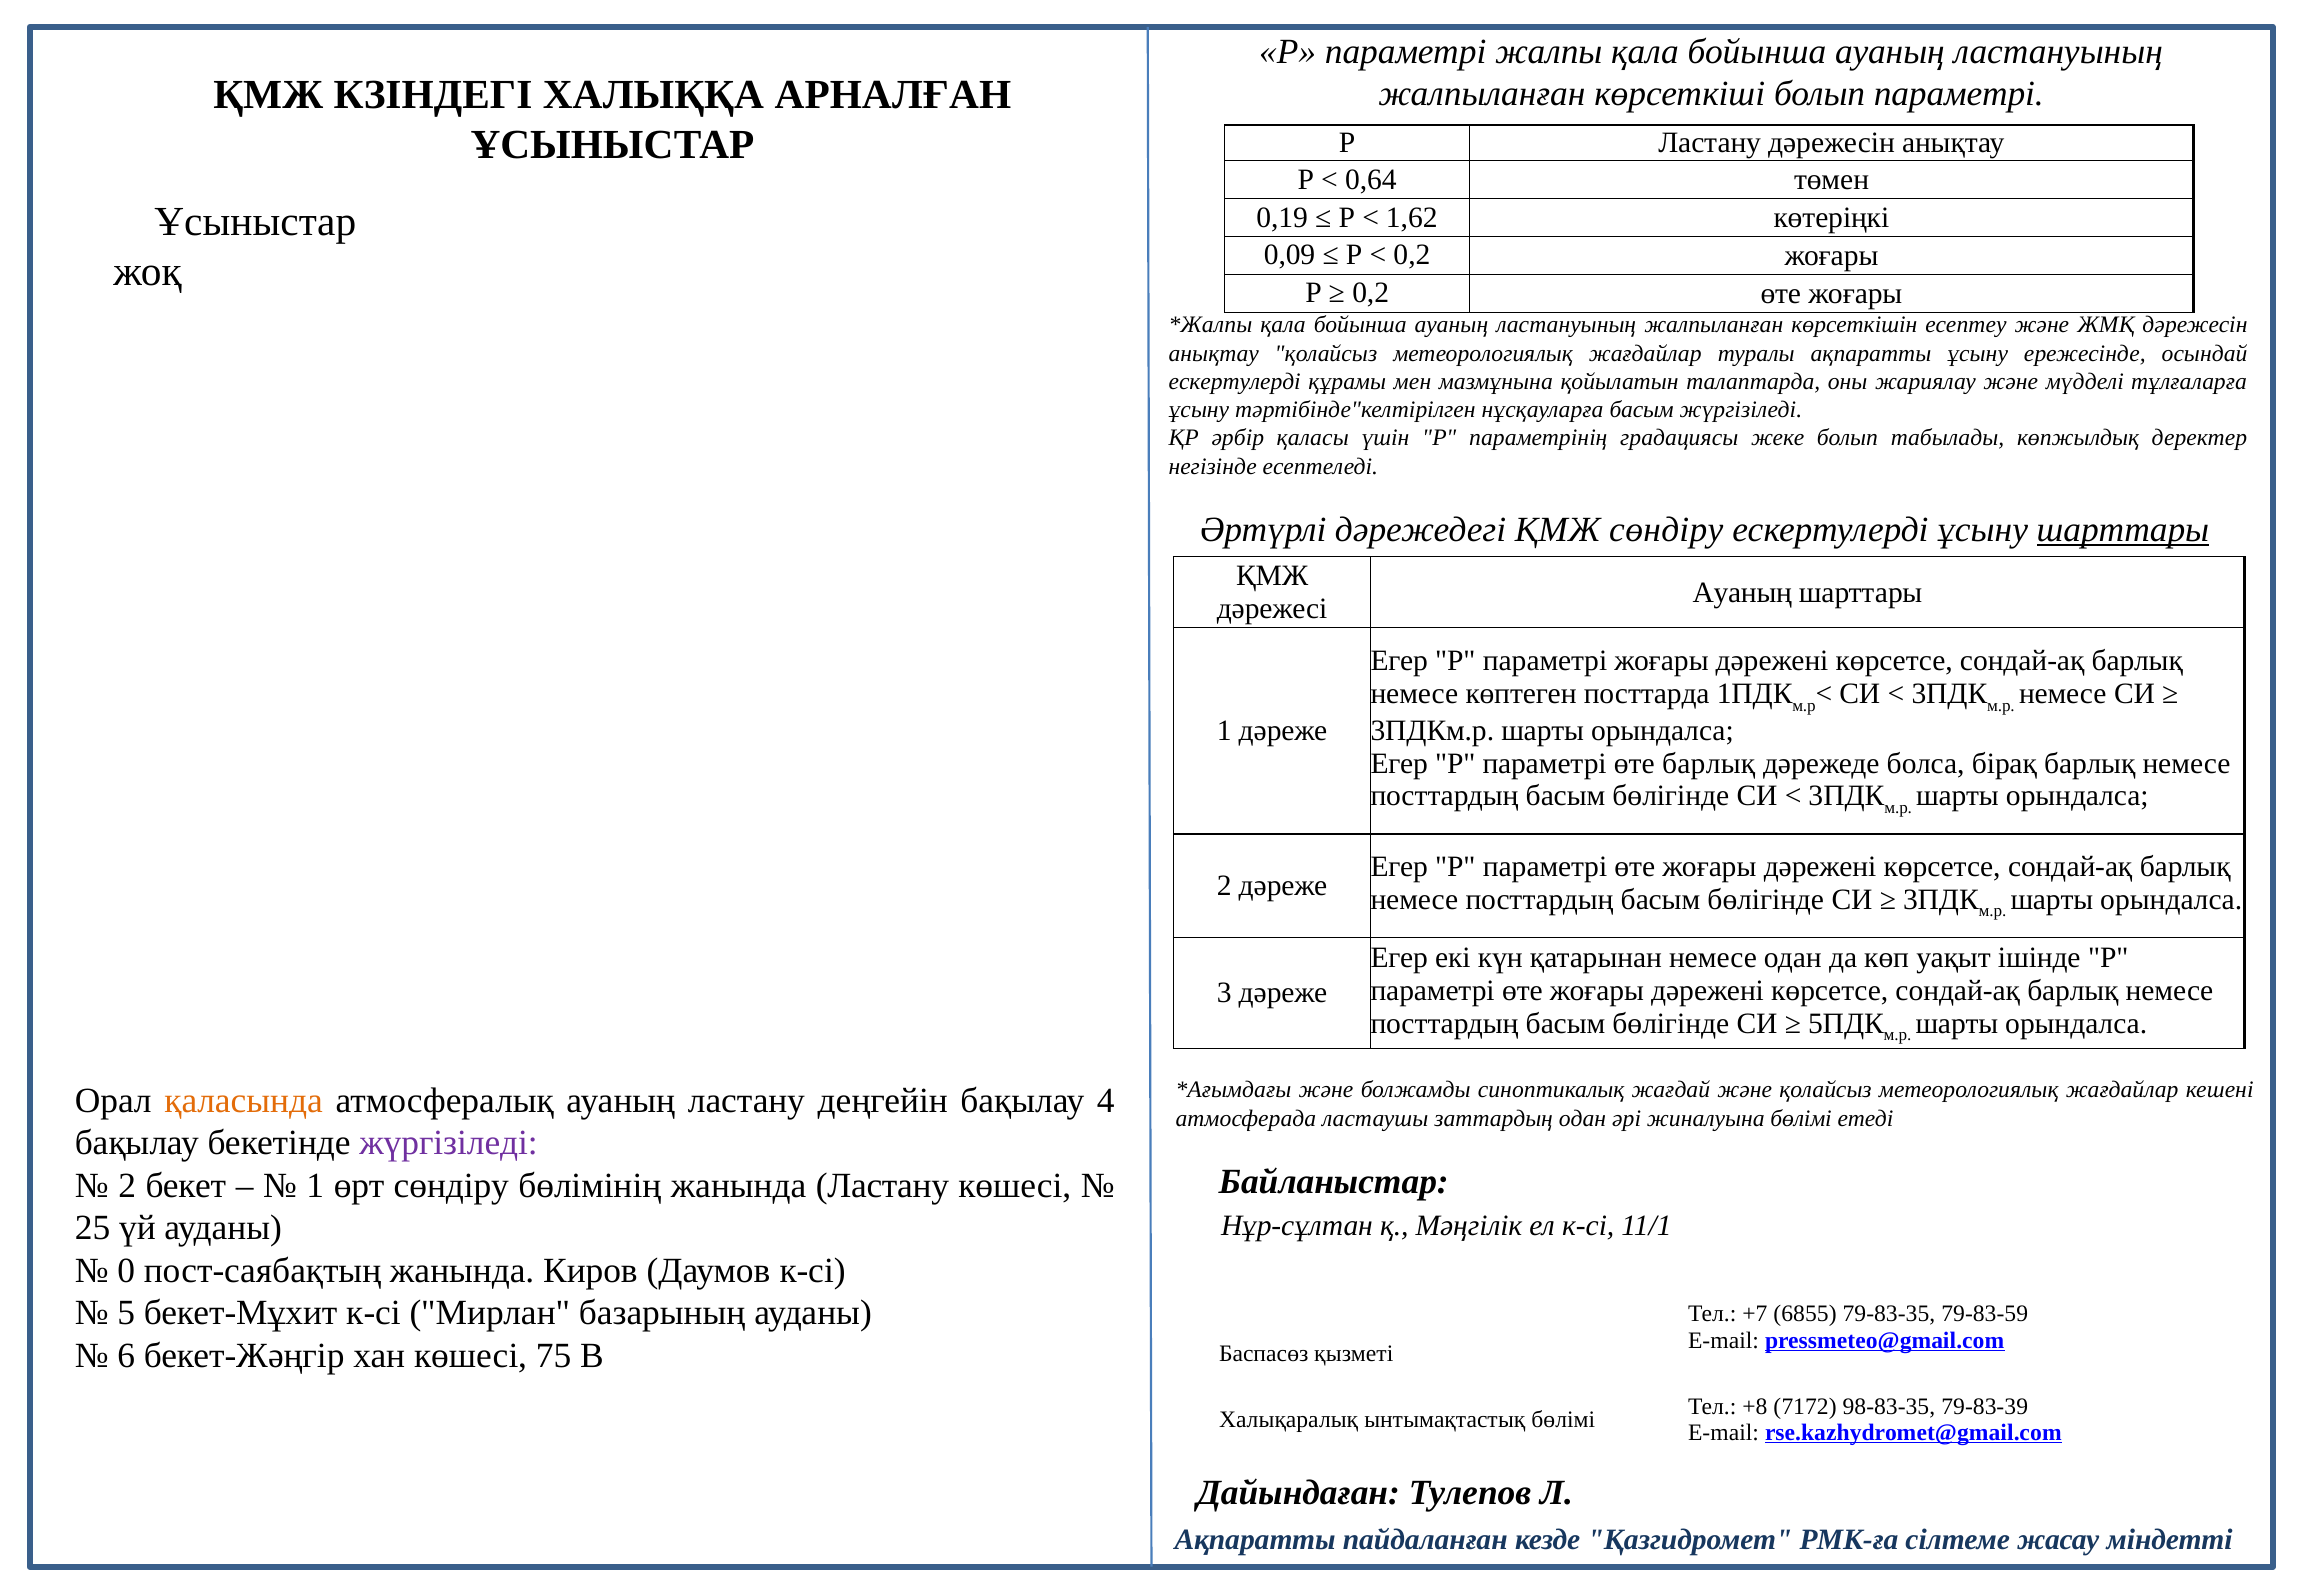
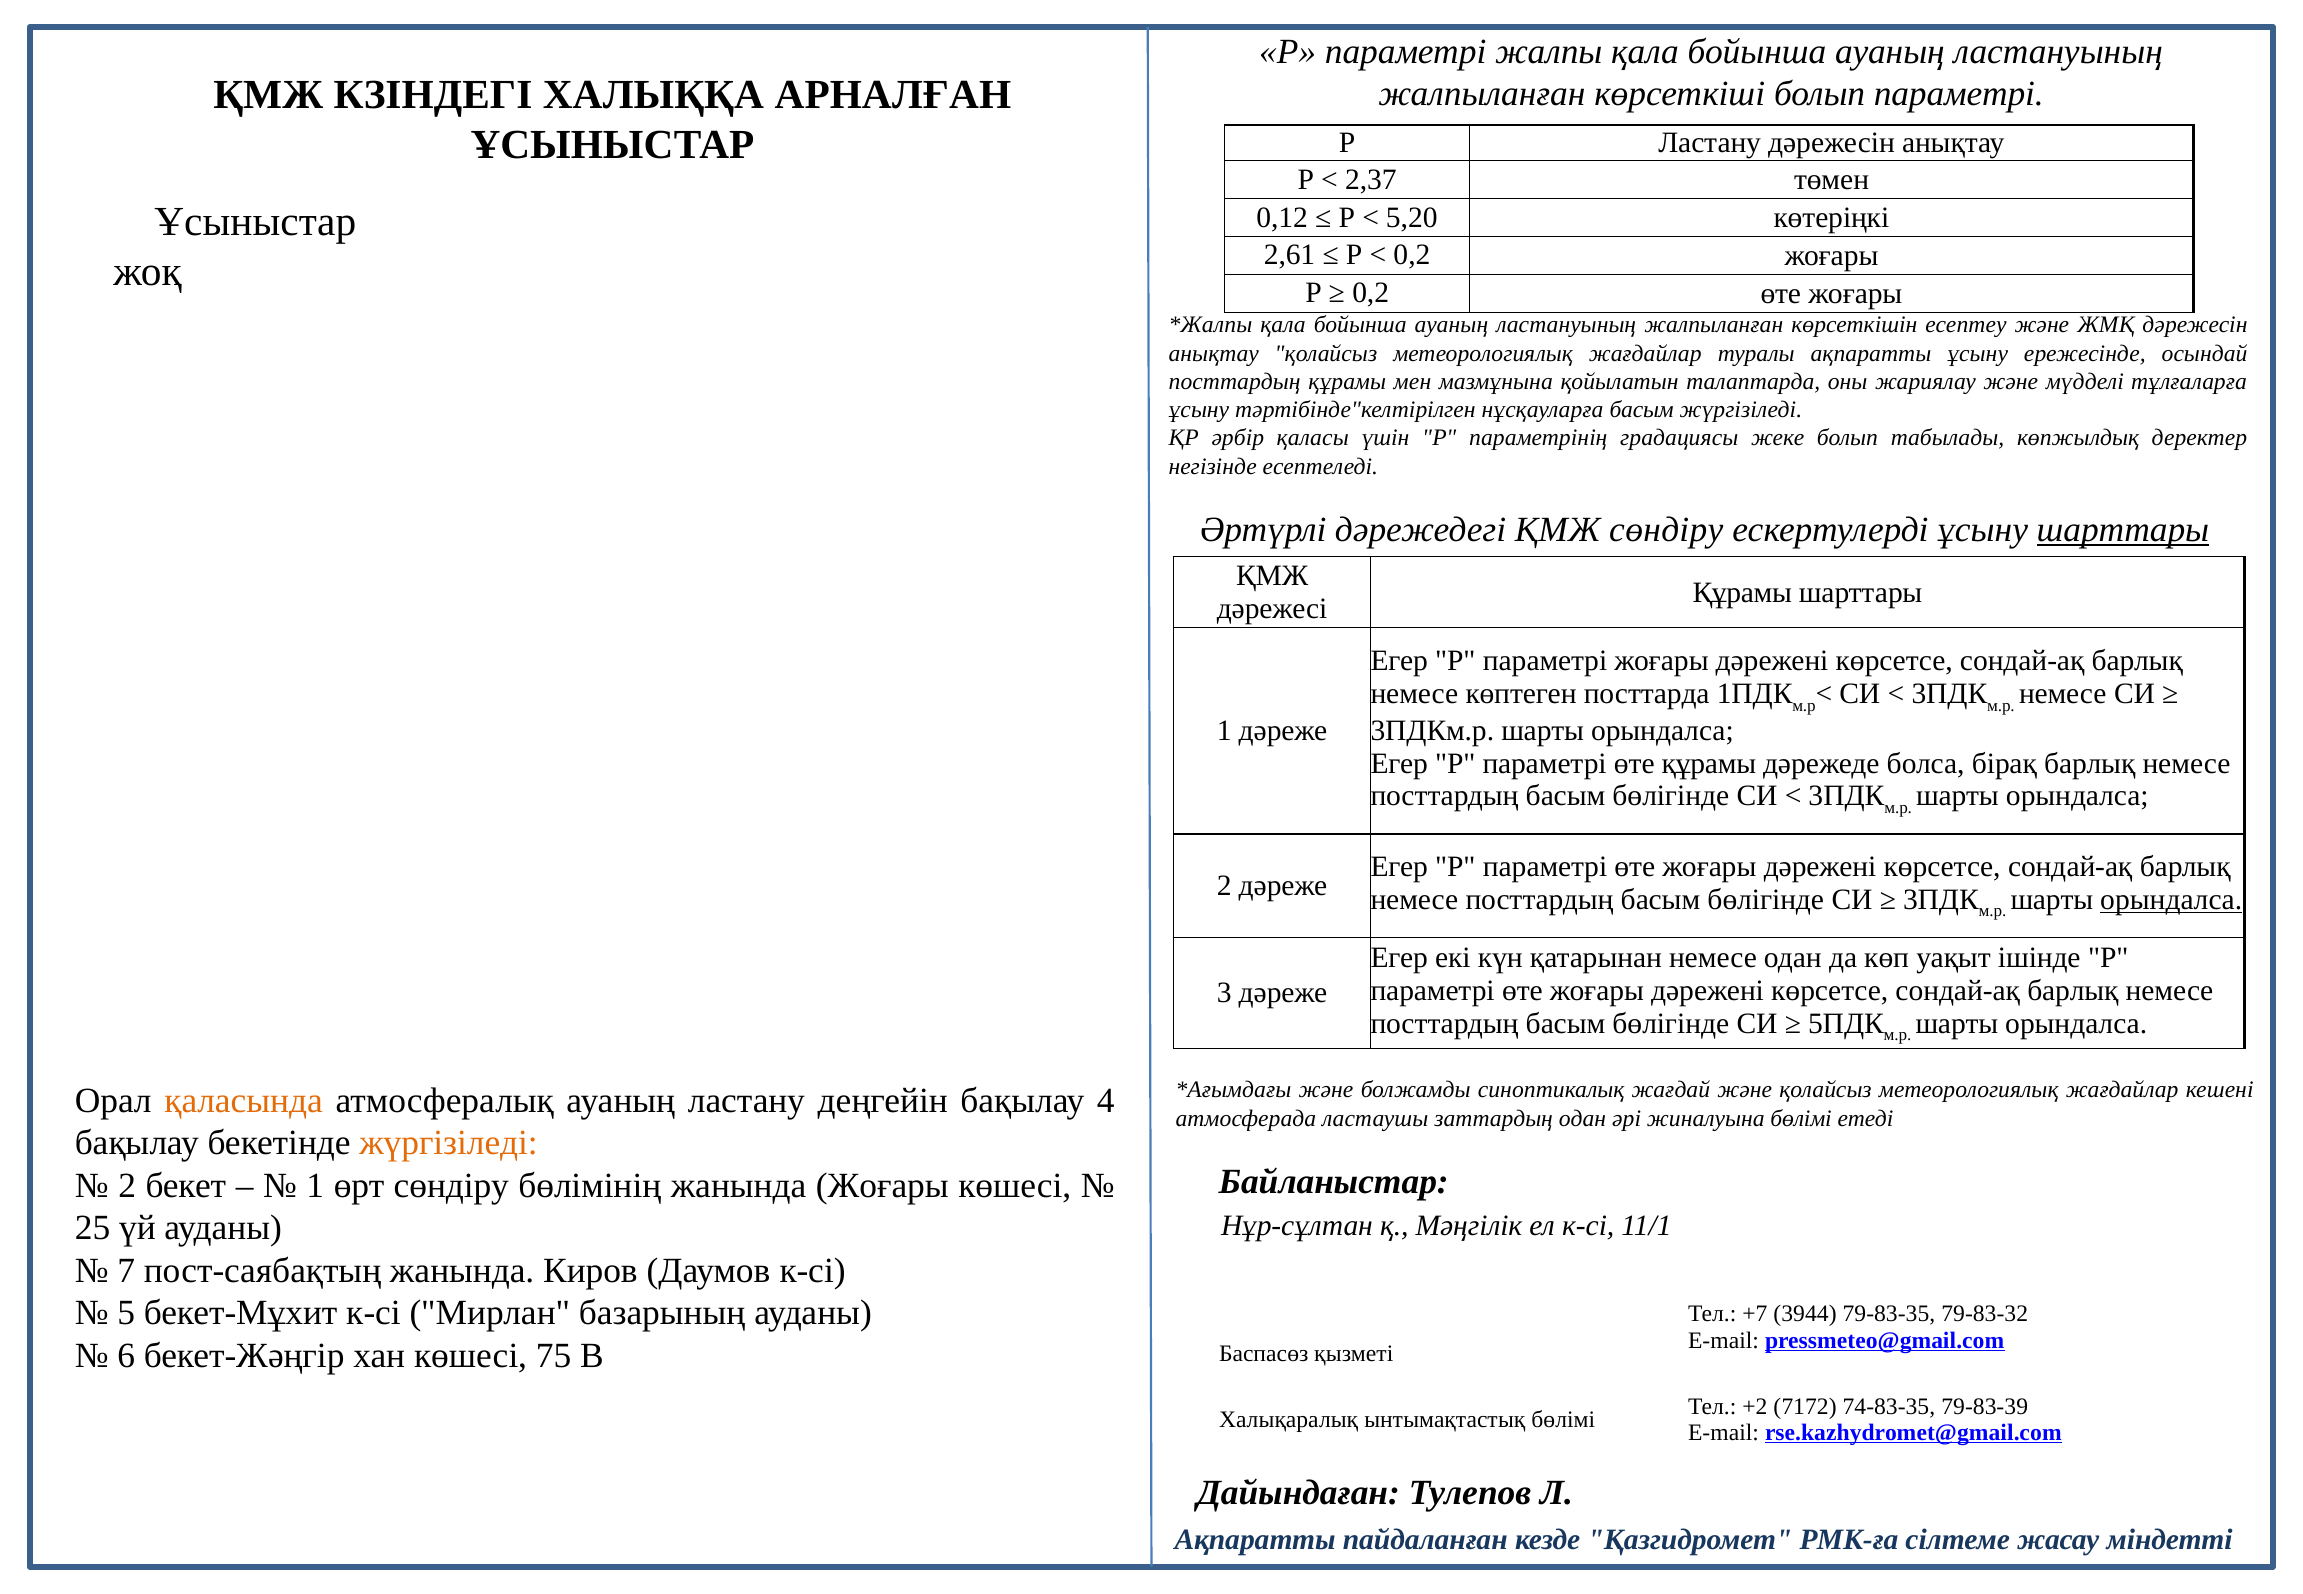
0,64: 0,64 -> 2,37
0,19: 0,19 -> 0,12
1,62: 1,62 -> 5,20
0,09: 0,09 -> 2,61
ескертулерді at (1235, 382): ескертулерді -> посттардың
Ауаның at (1742, 593): Ауаның -> Құрамы
өте барлық: барлық -> құрамы
орындалса at (2171, 900) underline: none -> present
жүргізіледі at (449, 1143) colour: purple -> orange
жанында Ластану: Ластану -> Жоғары
0: 0 -> 7
6855: 6855 -> 3944
79-83-59: 79-83-59 -> 79-83-32
+8: +8 -> +2
98-83-35: 98-83-35 -> 74-83-35
